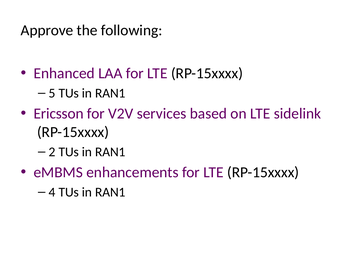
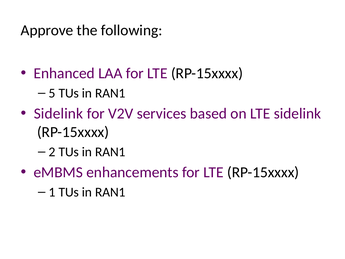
Ericsson at (59, 114): Ericsson -> Sidelink
4: 4 -> 1
